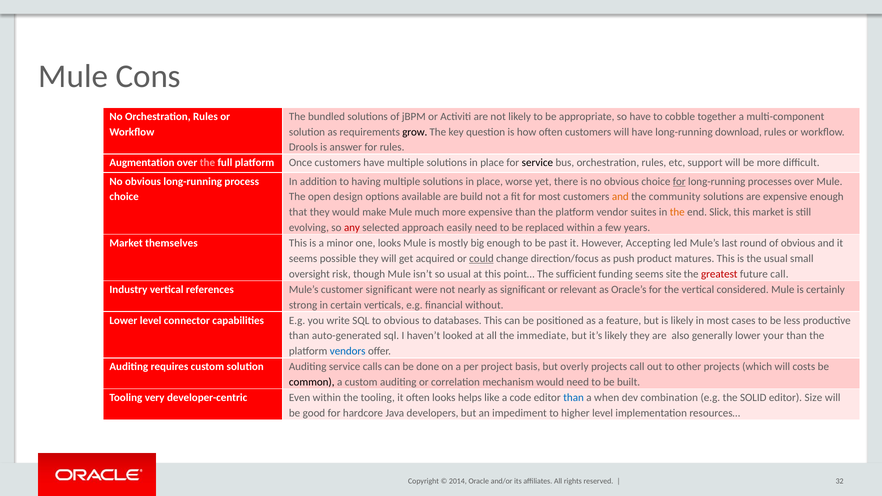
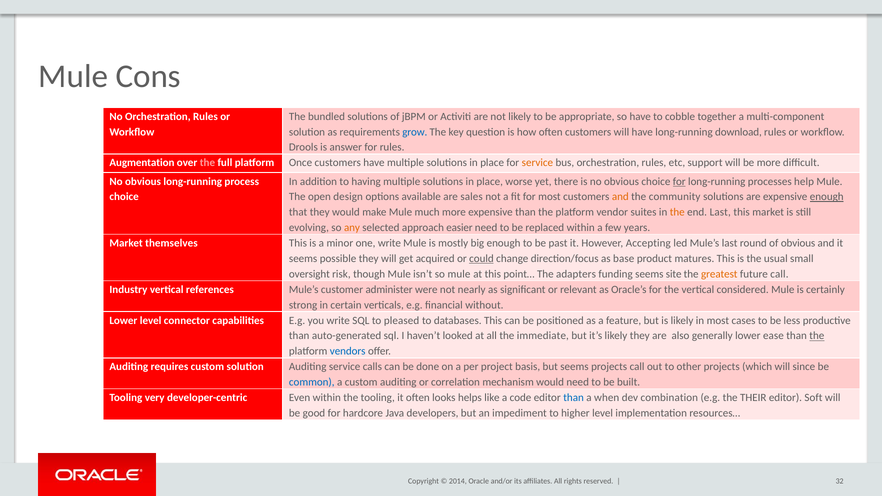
grow colour: black -> blue
service at (537, 163) colour: black -> orange
processes over: over -> help
build: build -> sales
enough at (827, 197) underline: none -> present
end Slick: Slick -> Last
any colour: red -> orange
easily: easily -> easier
one looks: looks -> write
push: push -> base
so usual: usual -> mule
sufficient: sufficient -> adapters
greatest colour: red -> orange
customer significant: significant -> administer
to obvious: obvious -> pleased
your: your -> ease
the at (817, 336) underline: none -> present
but overly: overly -> seems
costs: costs -> since
common colour: black -> blue
SOLID: SOLID -> THEIR
Size: Size -> Soft
